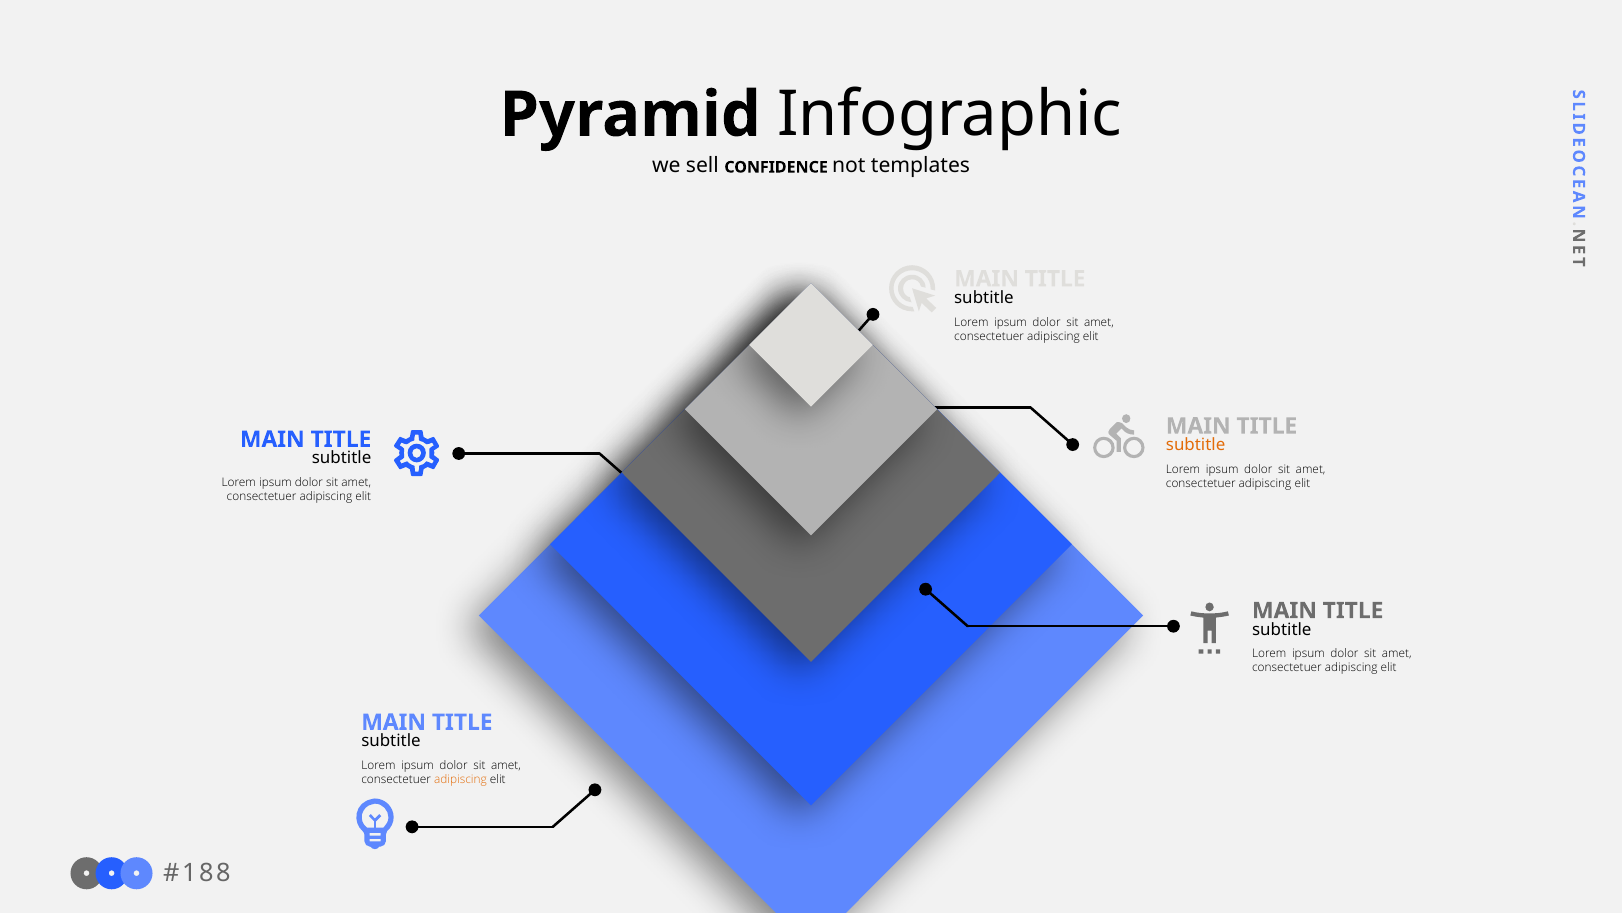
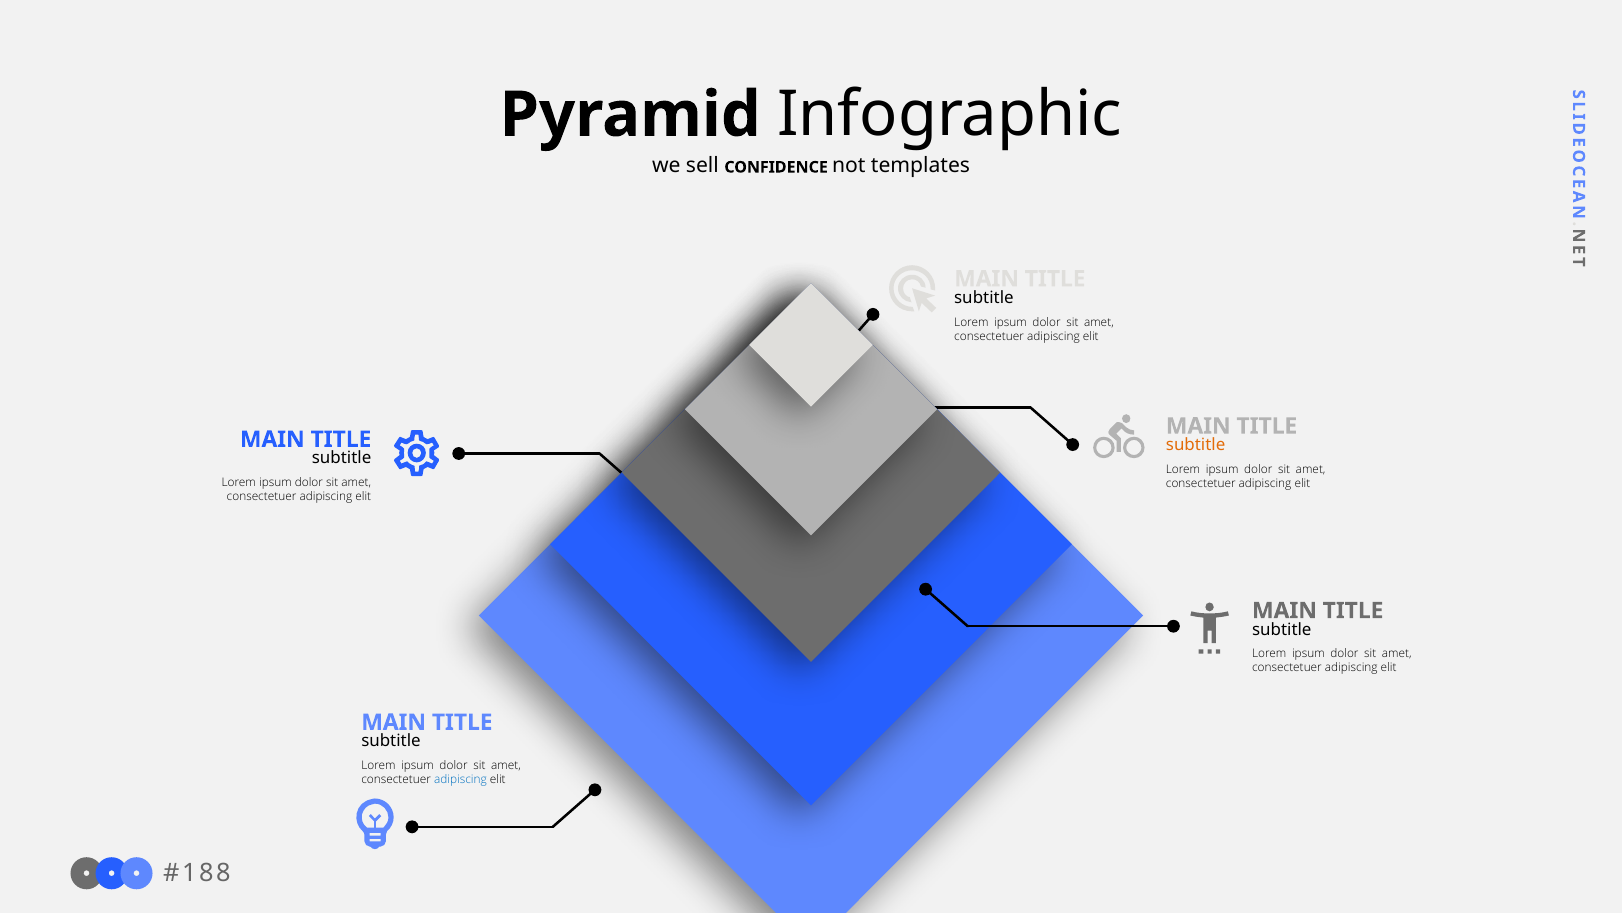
adipiscing at (460, 779) colour: orange -> blue
